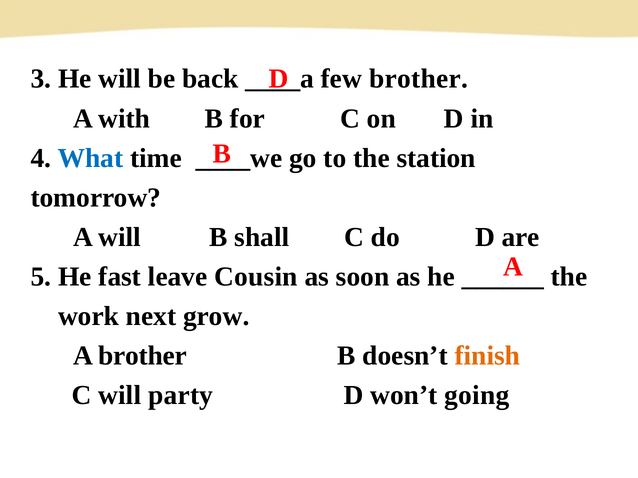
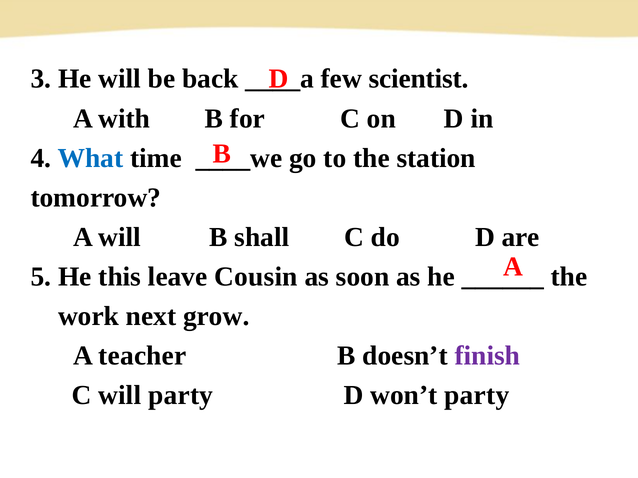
few brother: brother -> scientist
fast: fast -> this
A brother: brother -> teacher
finish colour: orange -> purple
won’t going: going -> party
